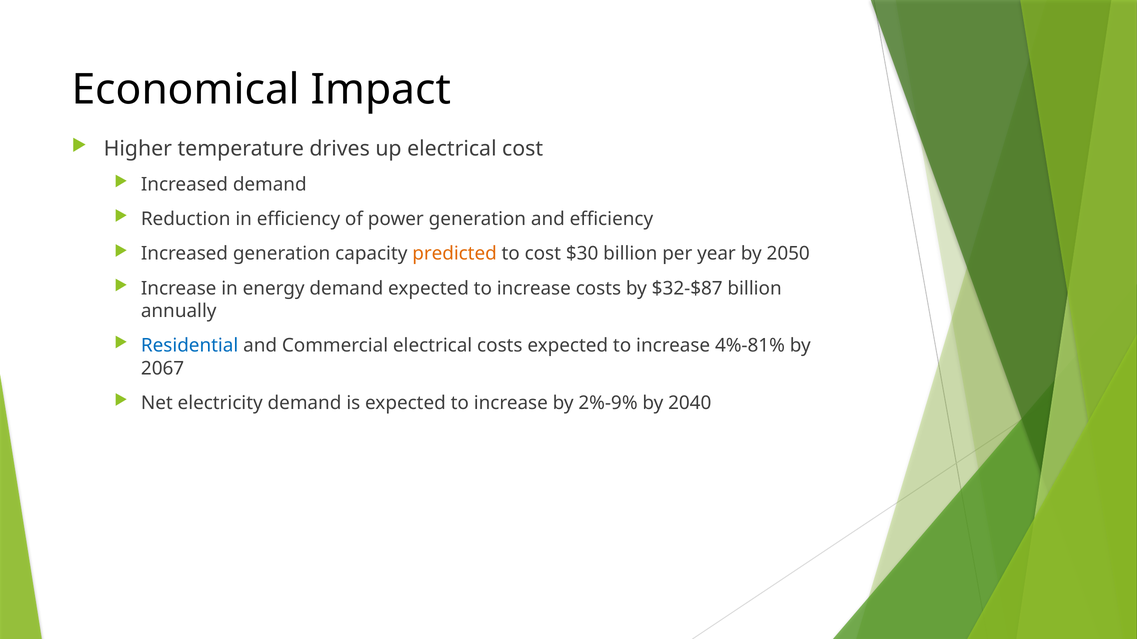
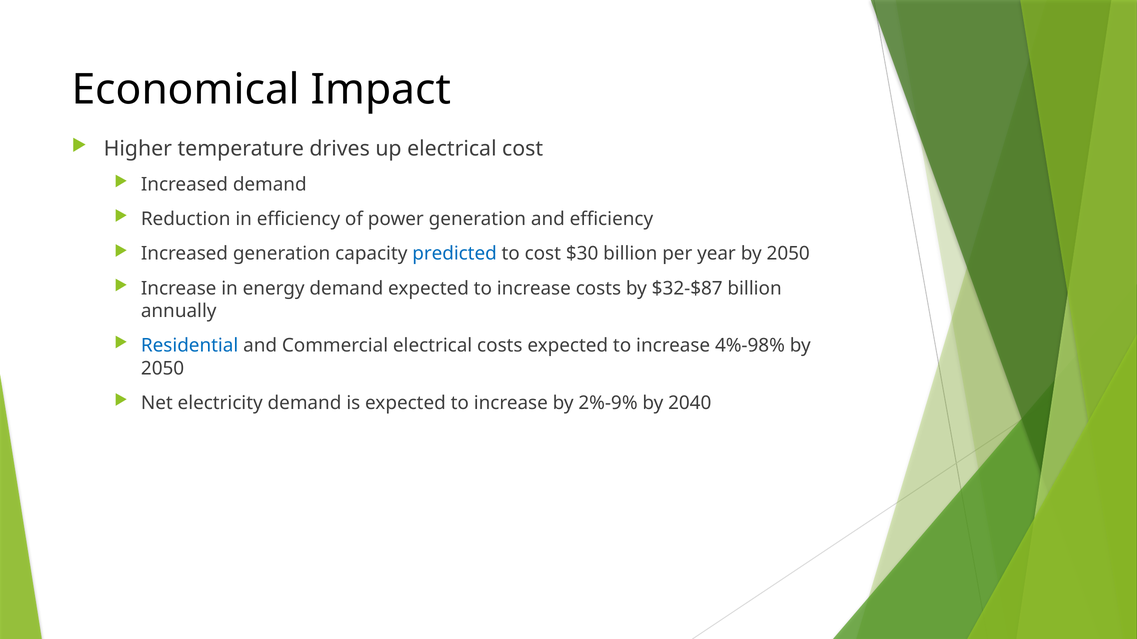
predicted colour: orange -> blue
4%-81%: 4%-81% -> 4%-98%
2067 at (163, 369): 2067 -> 2050
